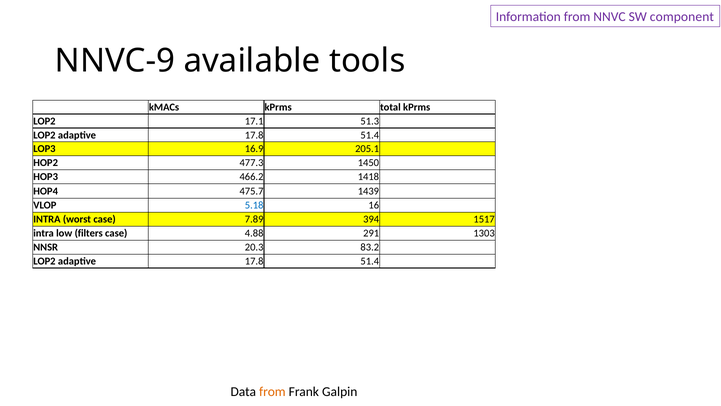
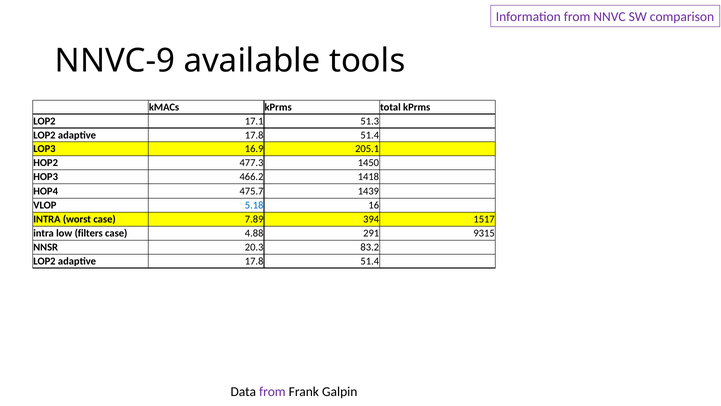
component: component -> comparison
1303: 1303 -> 9315
from at (272, 391) colour: orange -> purple
